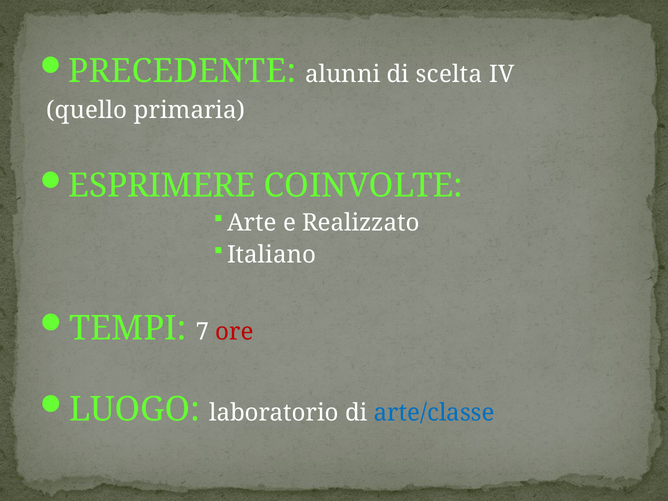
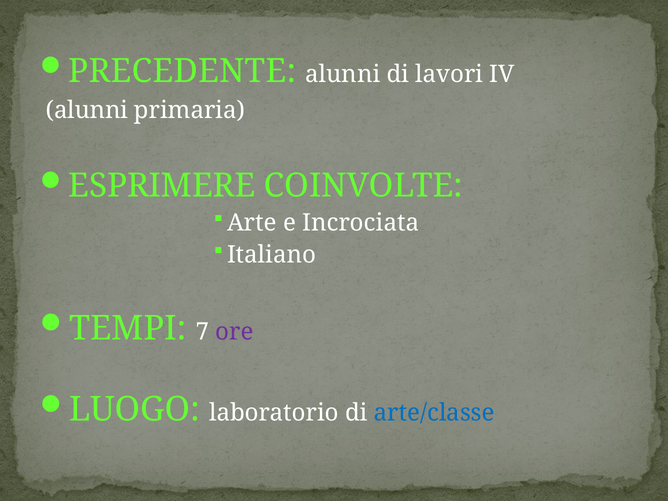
scelta: scelta -> lavori
quello at (87, 110): quello -> alunni
Realizzato: Realizzato -> Incrociata
ore colour: red -> purple
